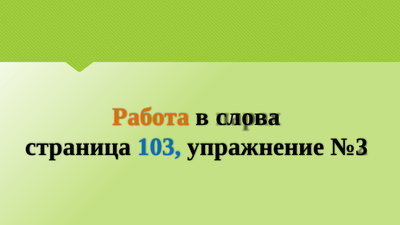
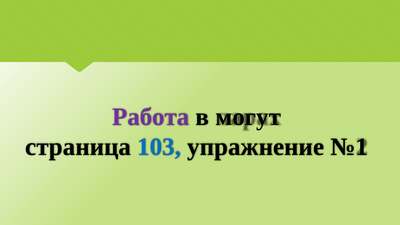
Работа colour: orange -> purple
слова: слова -> могут
№3: №3 -> №1
